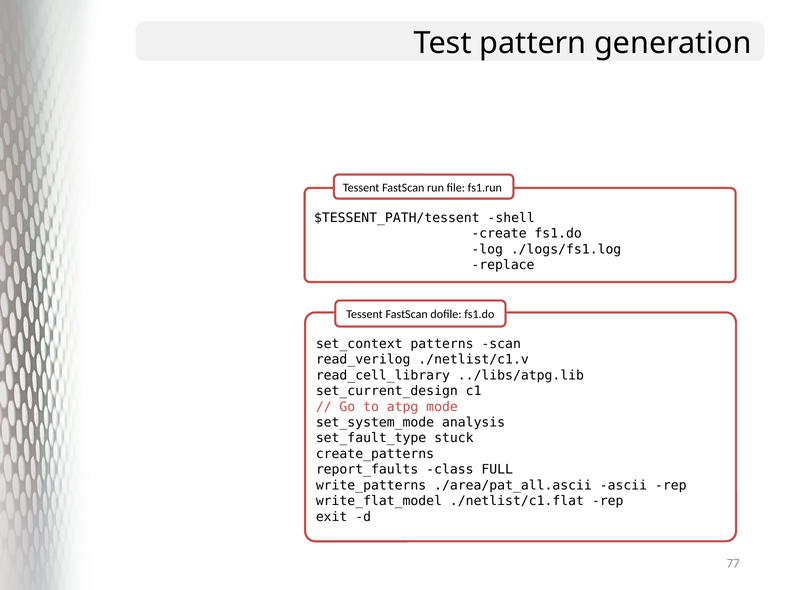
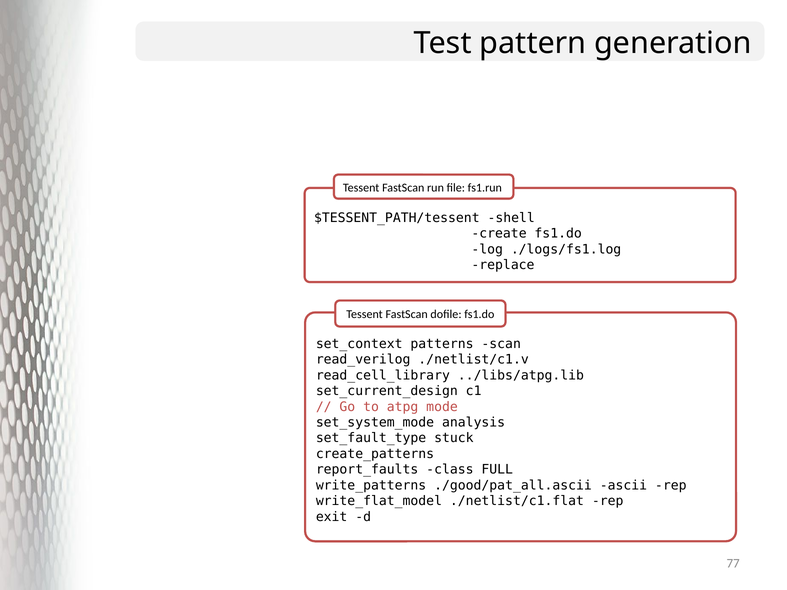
./area/pat_all.ascii: ./area/pat_all.ascii -> ./good/pat_all.ascii
